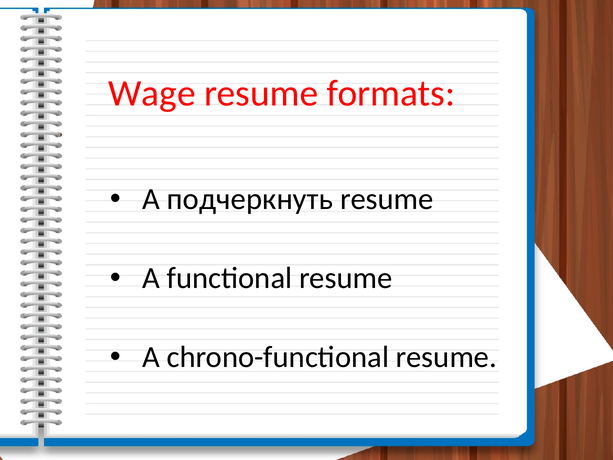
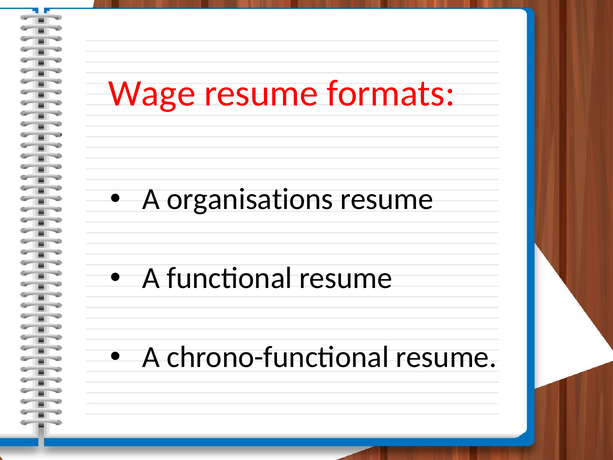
подчеркнуть: подчеркнуть -> organisations
